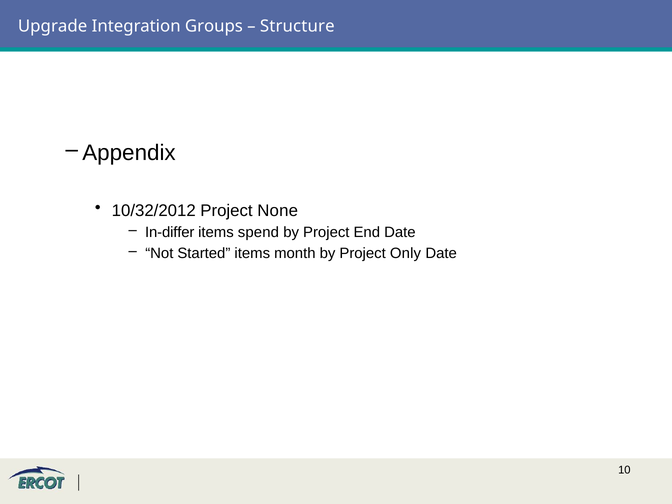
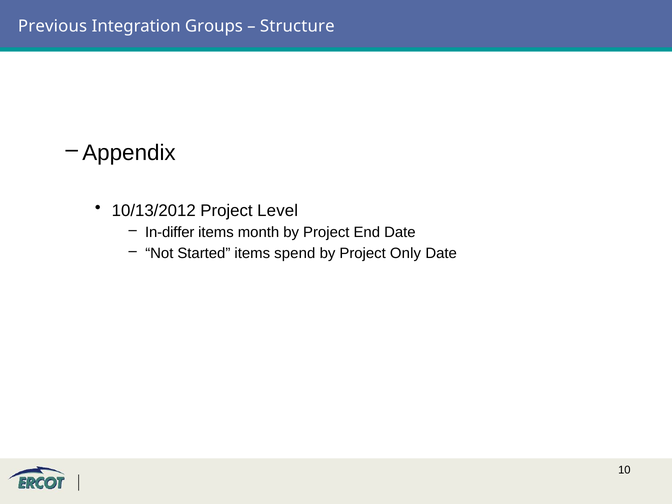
Upgrade: Upgrade -> Previous
10/32/2012: 10/32/2012 -> 10/13/2012
None: None -> Level
spend: spend -> month
month: month -> spend
